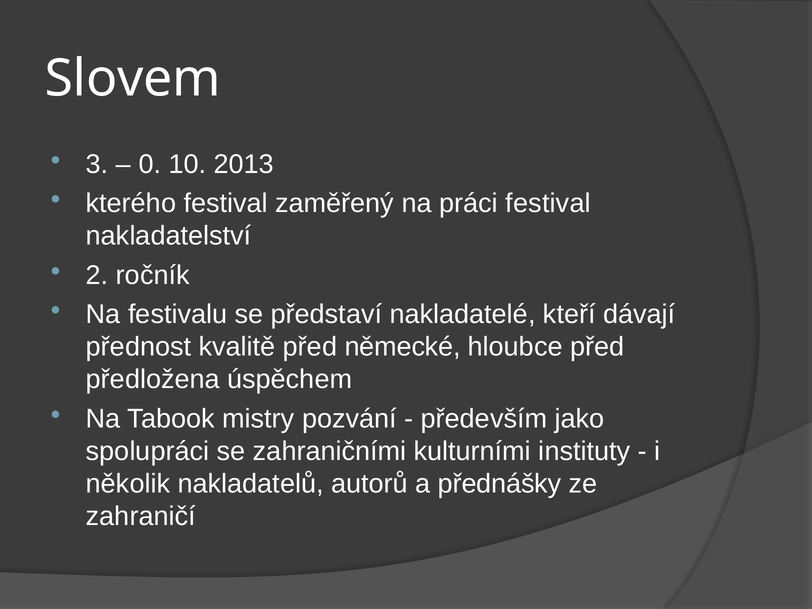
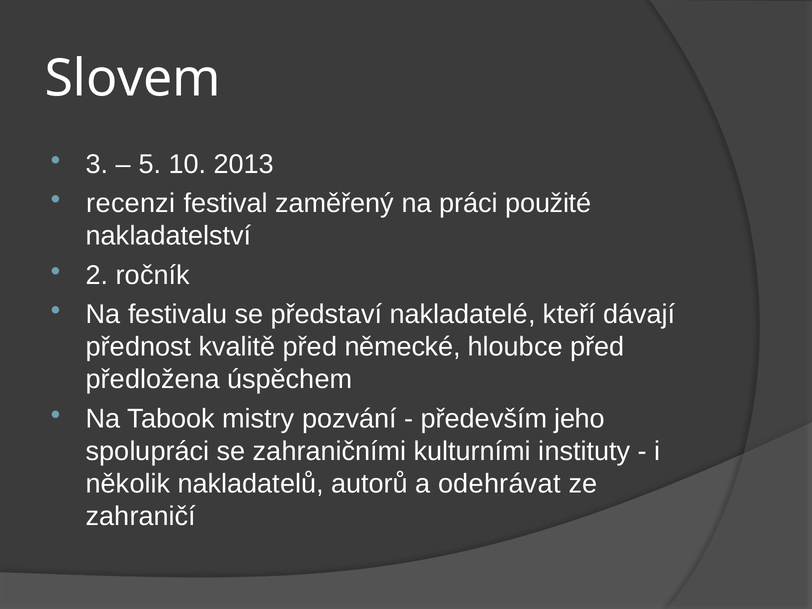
0: 0 -> 5
kterého: kterého -> recenzi
práci festival: festival -> použité
jako: jako -> jeho
přednášky: přednášky -> odehrávat
